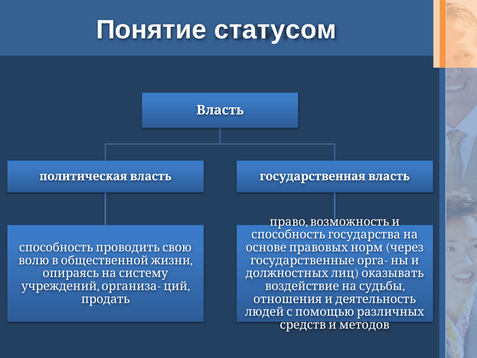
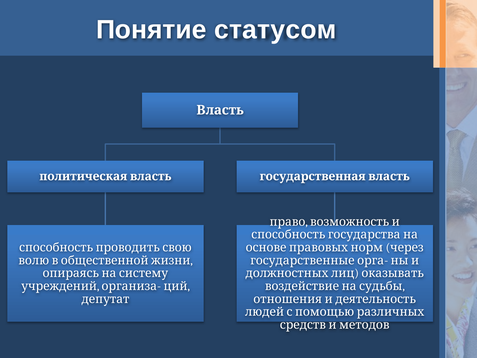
продать: продать -> депутат
